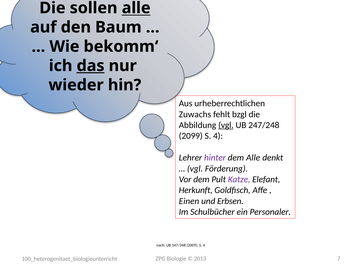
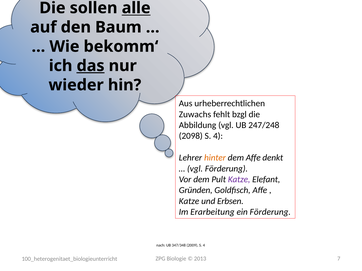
vgl at (226, 125) underline: present -> none
2099: 2099 -> 2098
hinter colour: purple -> orange
dem Alle: Alle -> Affe
Herkunft: Herkunft -> Gründen
Einen at (189, 201): Einen -> Katze
Schulbücher: Schulbücher -> Erarbeitung
ein Personaler: Personaler -> Förderung
